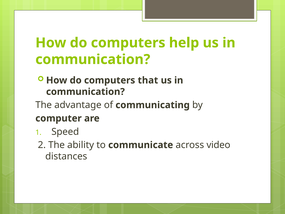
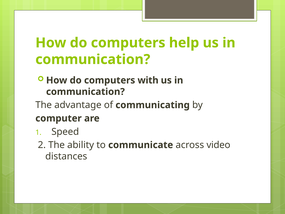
that: that -> with
